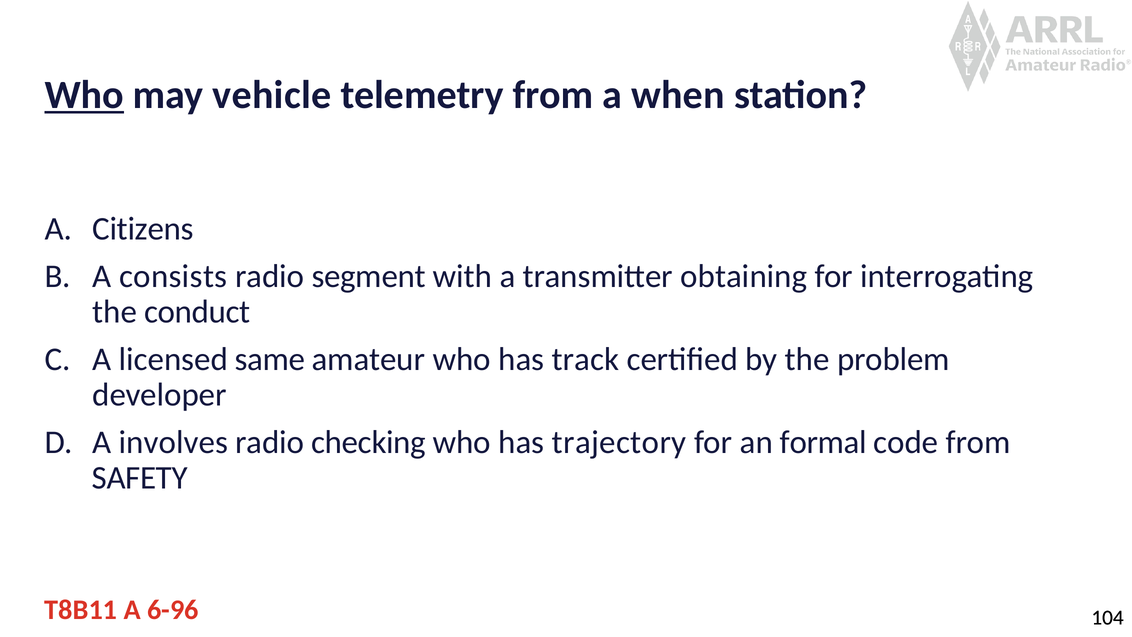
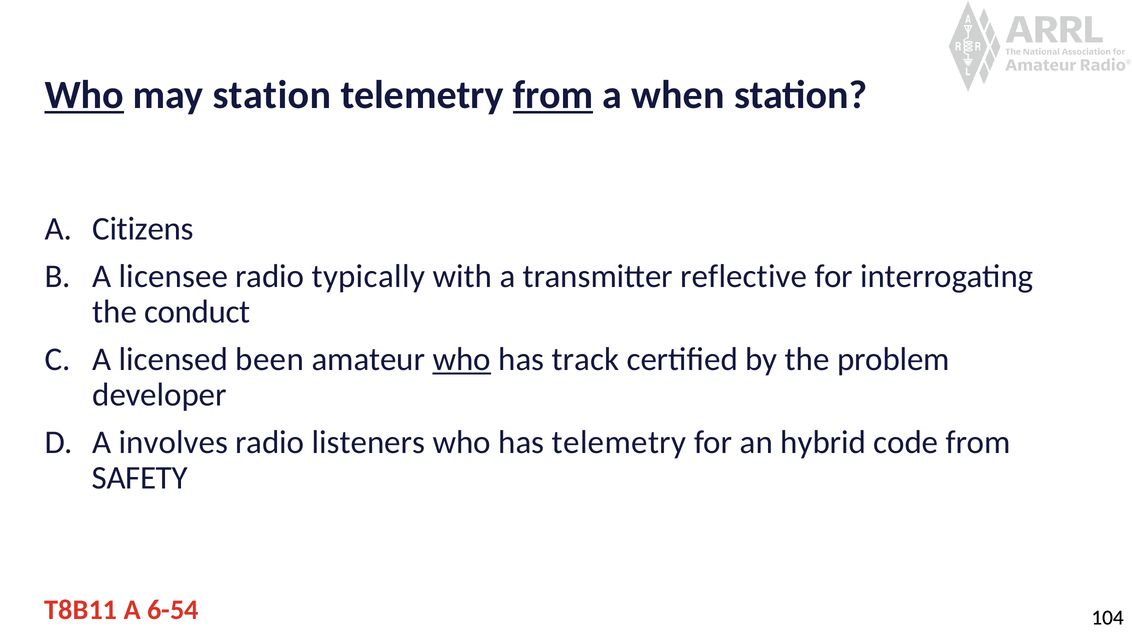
may vehicle: vehicle -> station
from at (553, 95) underline: none -> present
consists: consists -> licensee
segment: segment -> typically
obtaining: obtaining -> reflective
same: same -> been
who at (462, 359) underline: none -> present
checking: checking -> listeners
has trajectory: trajectory -> telemetry
formal: formal -> hybrid
6-96: 6-96 -> 6-54
